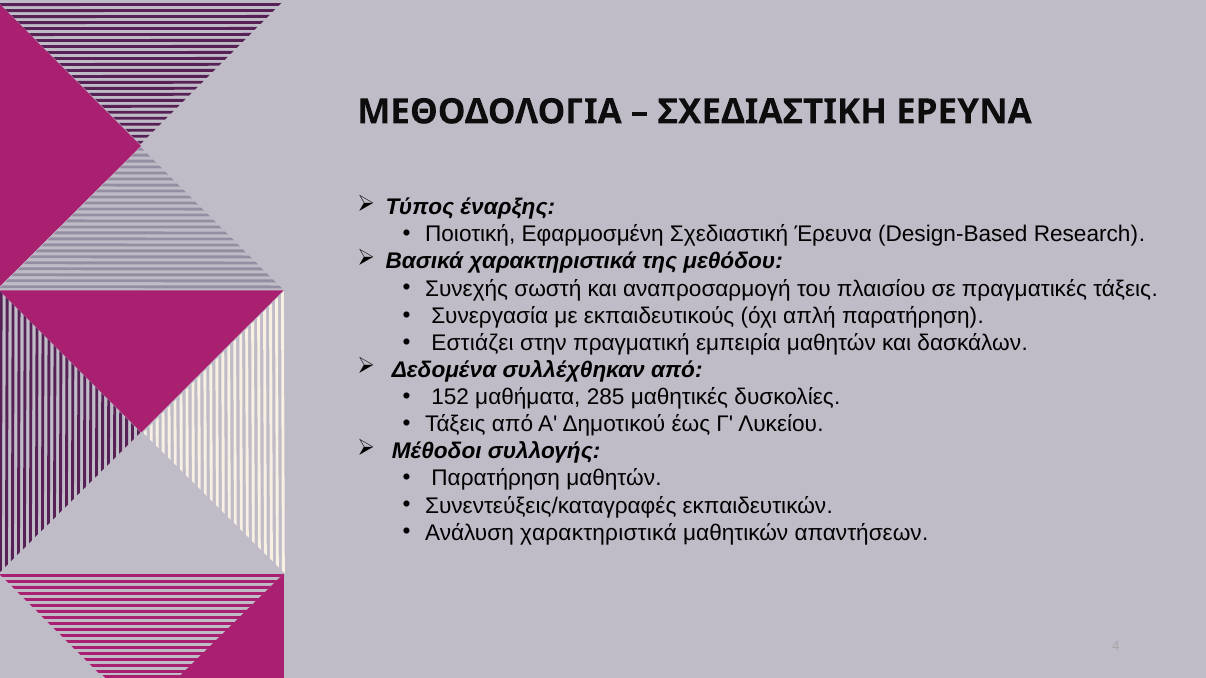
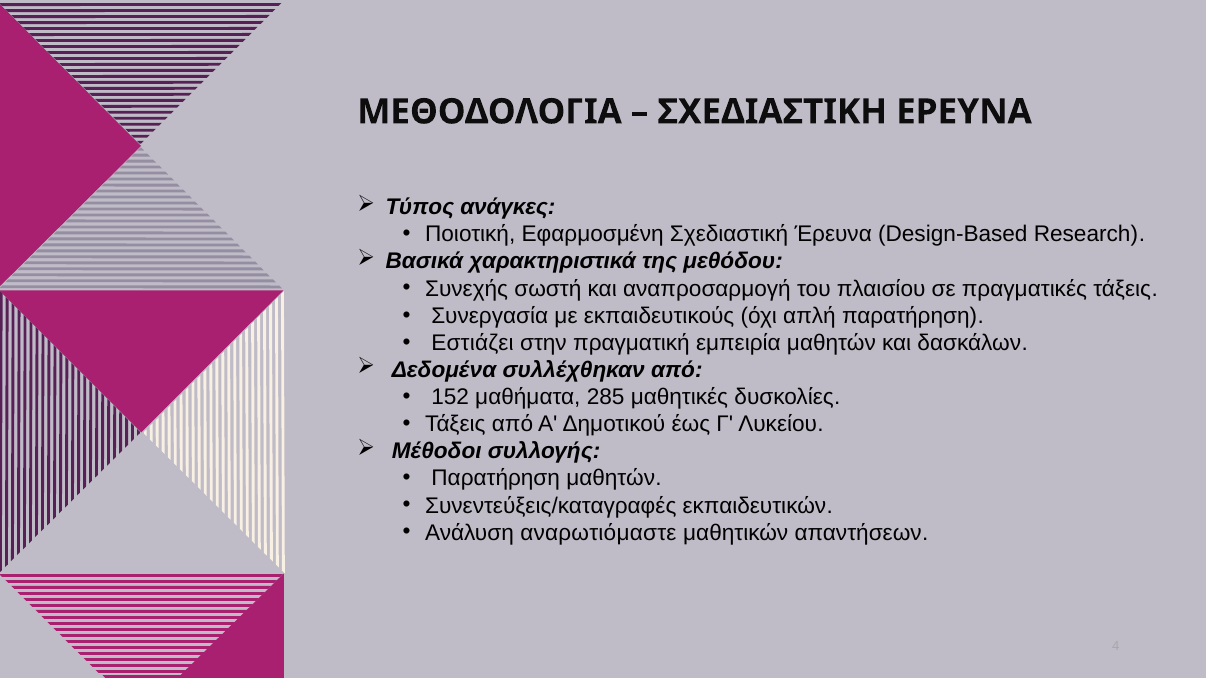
έναρξης: έναρξης -> ανάγκες
Ανάλυση χαρακτηριστικά: χαρακτηριστικά -> αναρωτιόμαστε
